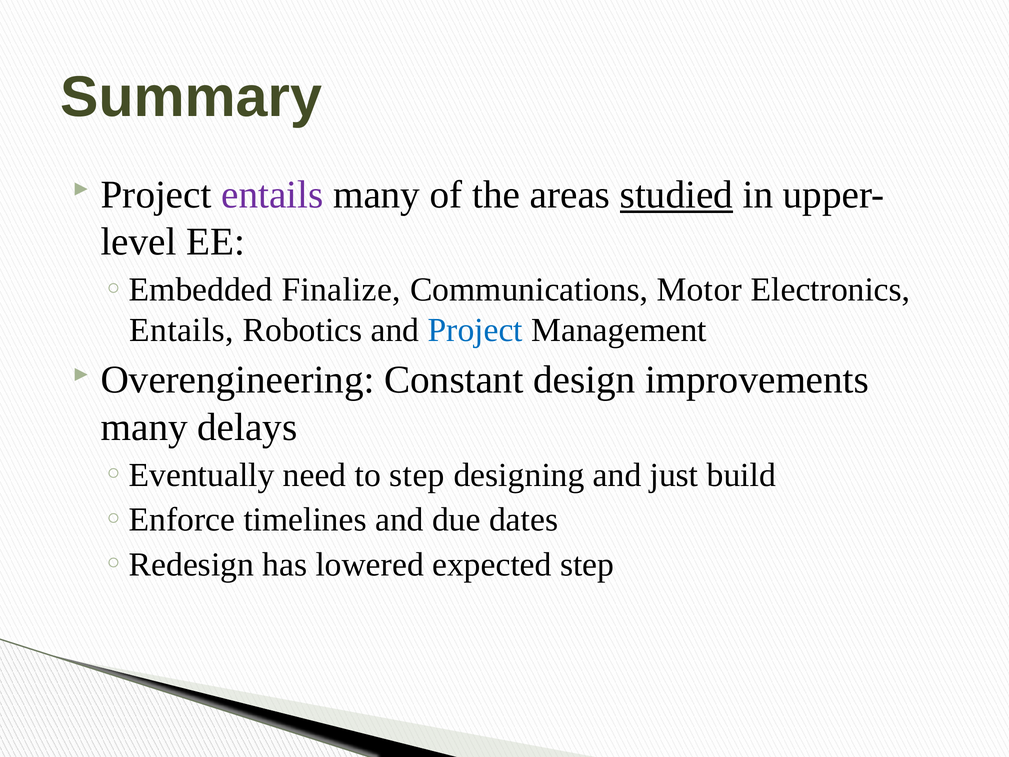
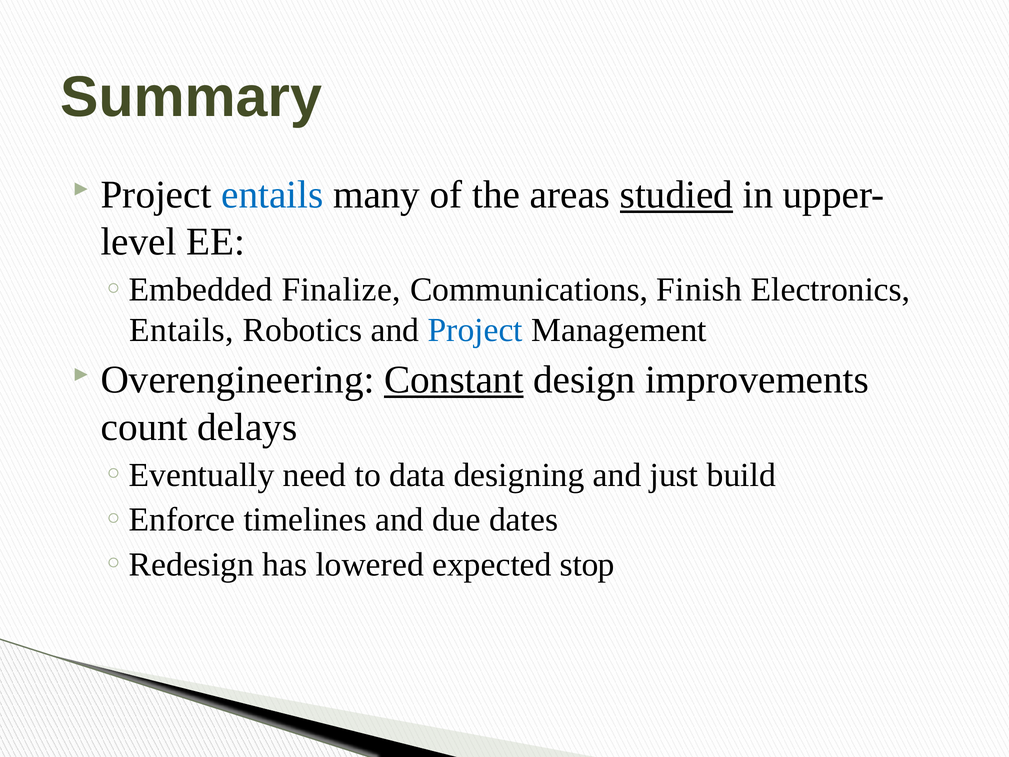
entails at (272, 195) colour: purple -> blue
Motor: Motor -> Finish
Constant underline: none -> present
many at (144, 427): many -> count
to step: step -> data
expected step: step -> stop
